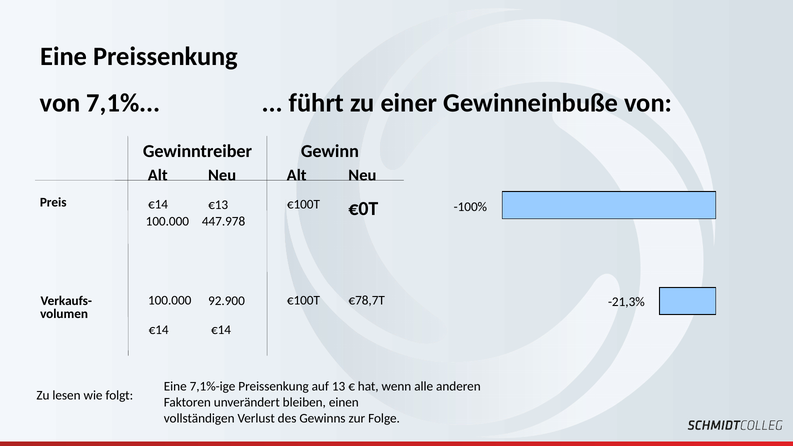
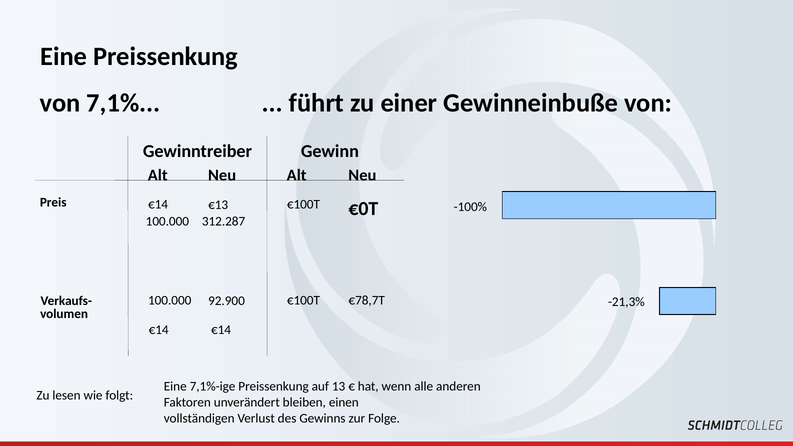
447.978: 447.978 -> 312.287
